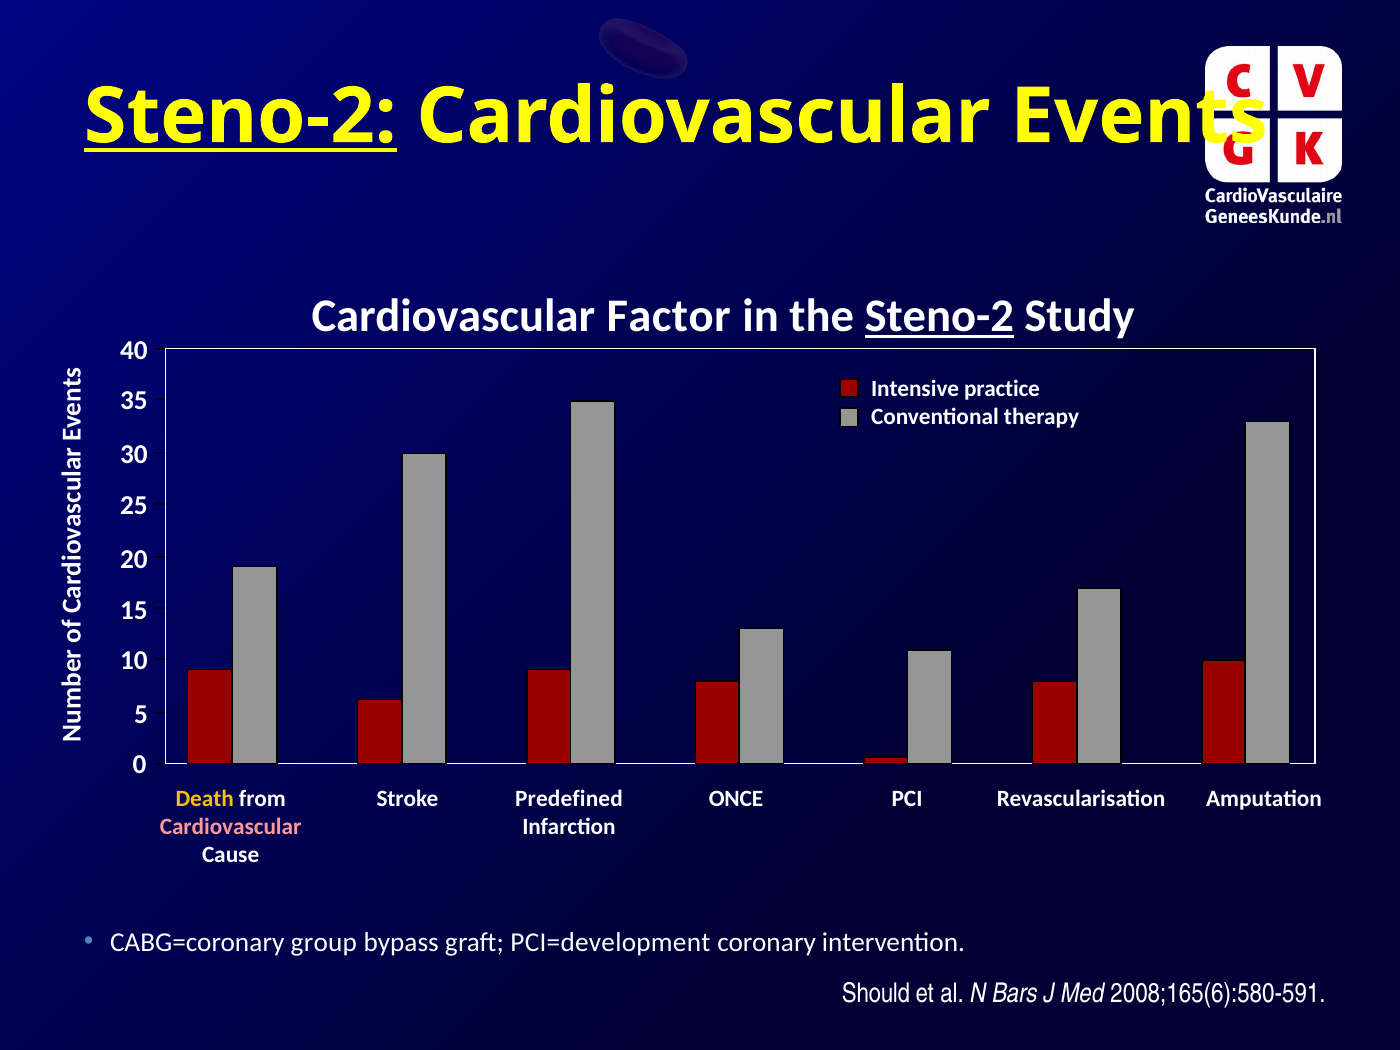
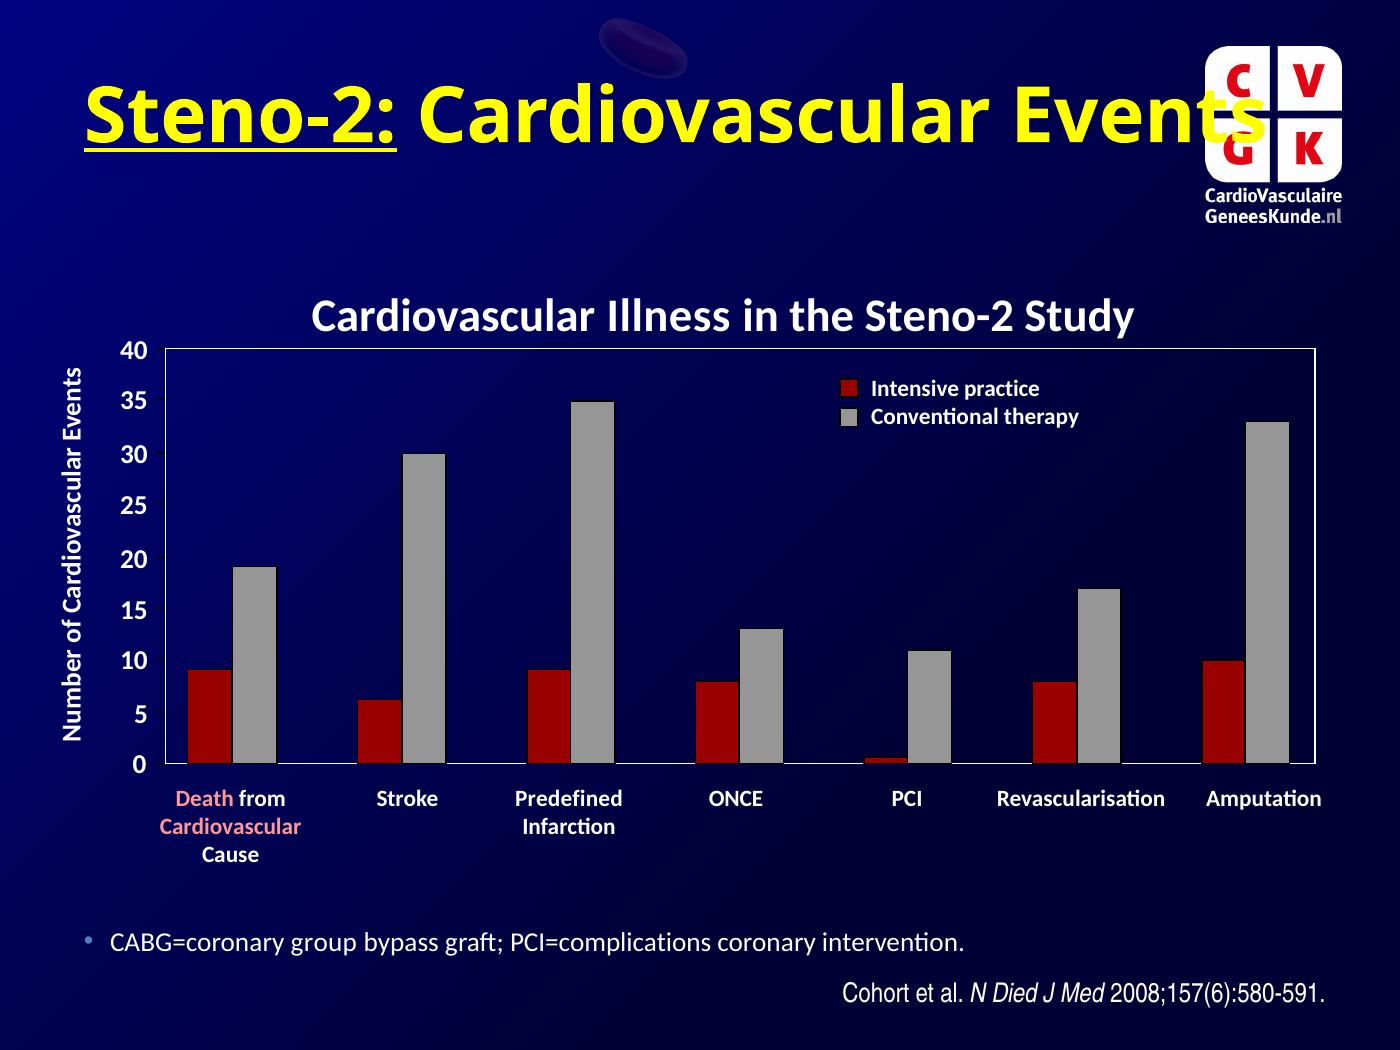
Factor: Factor -> Illness
Steno-2 at (939, 316) underline: present -> none
Death colour: yellow -> pink
PCI=development: PCI=development -> PCI=complications
Should: Should -> Cohort
Bars: Bars -> Died
2008;165(6):580-591: 2008;165(6):580-591 -> 2008;157(6):580-591
